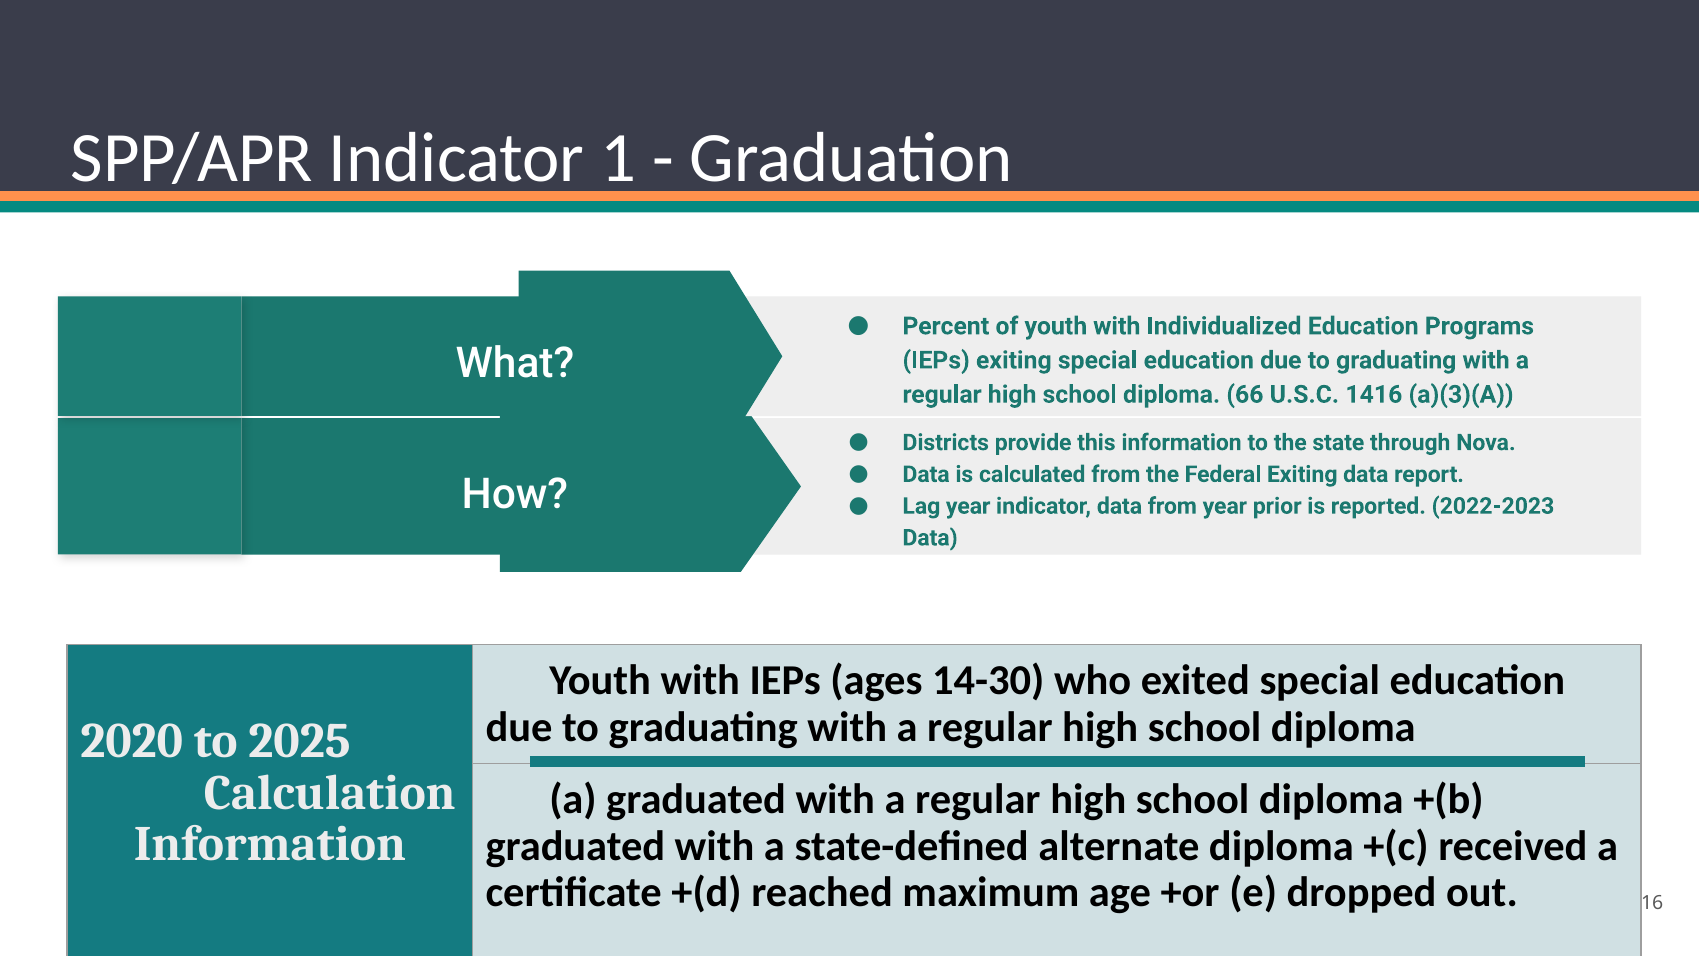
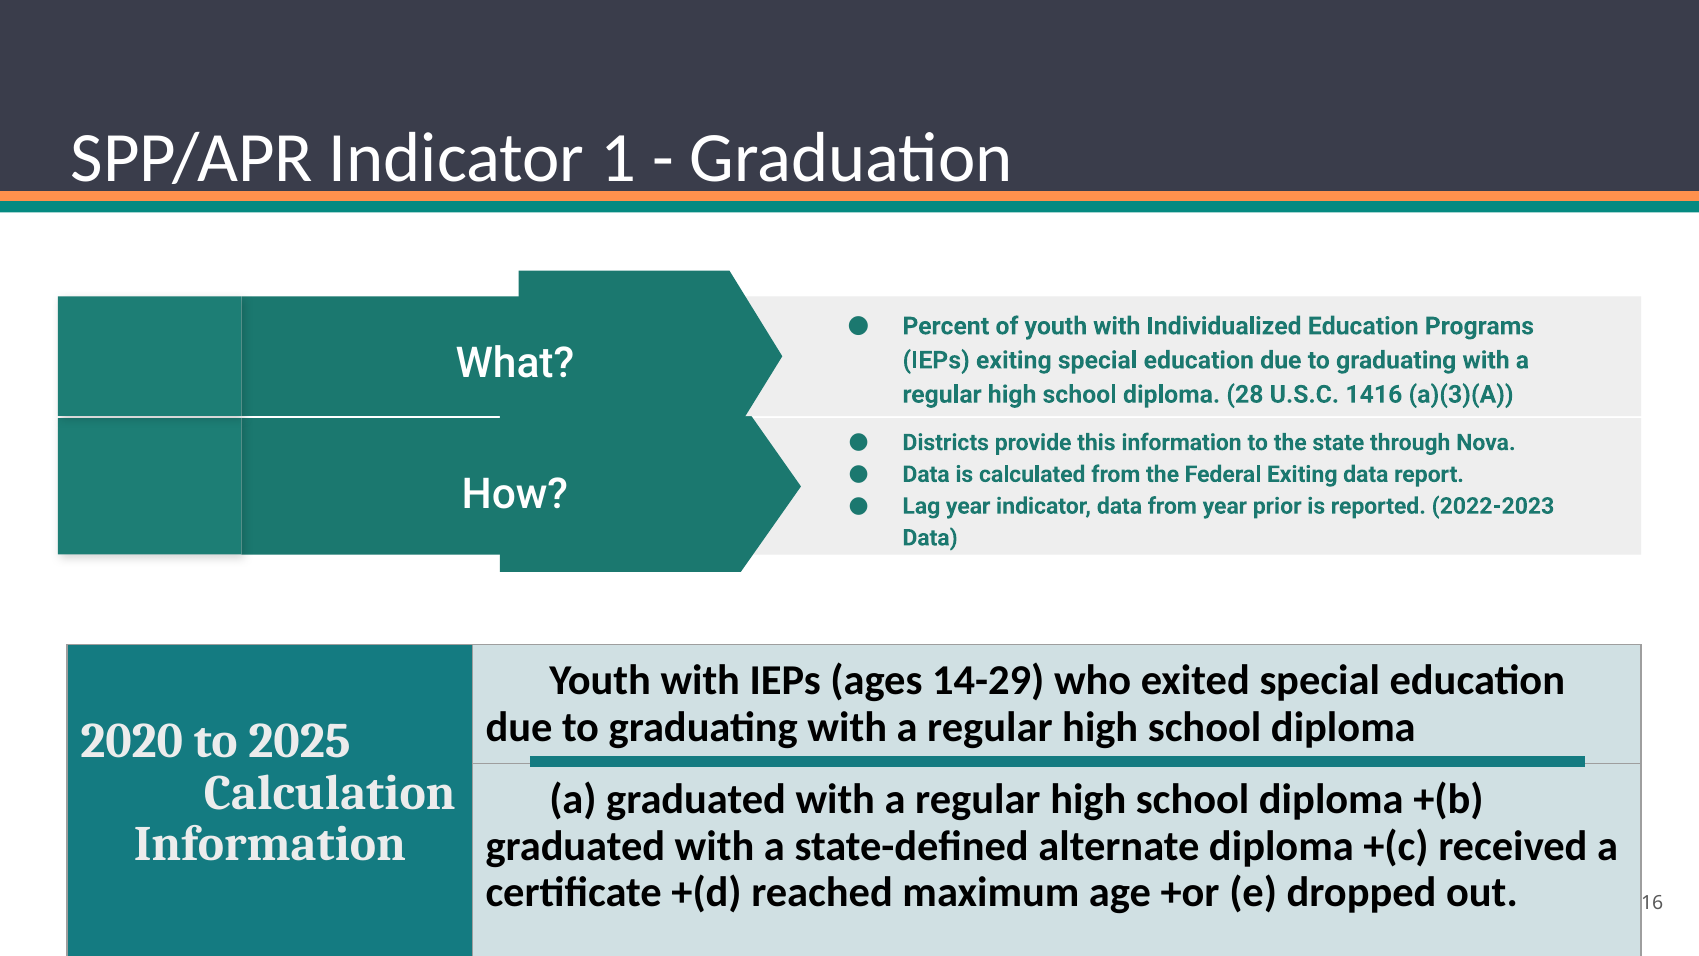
66: 66 -> 28
14-30: 14-30 -> 14-29
